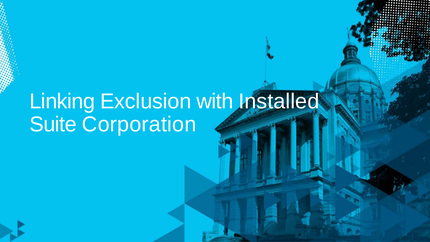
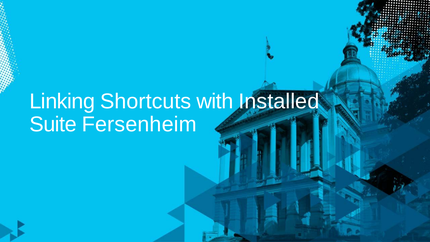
Exclusion: Exclusion -> Shortcuts
Corporation: Corporation -> Fersenheim
